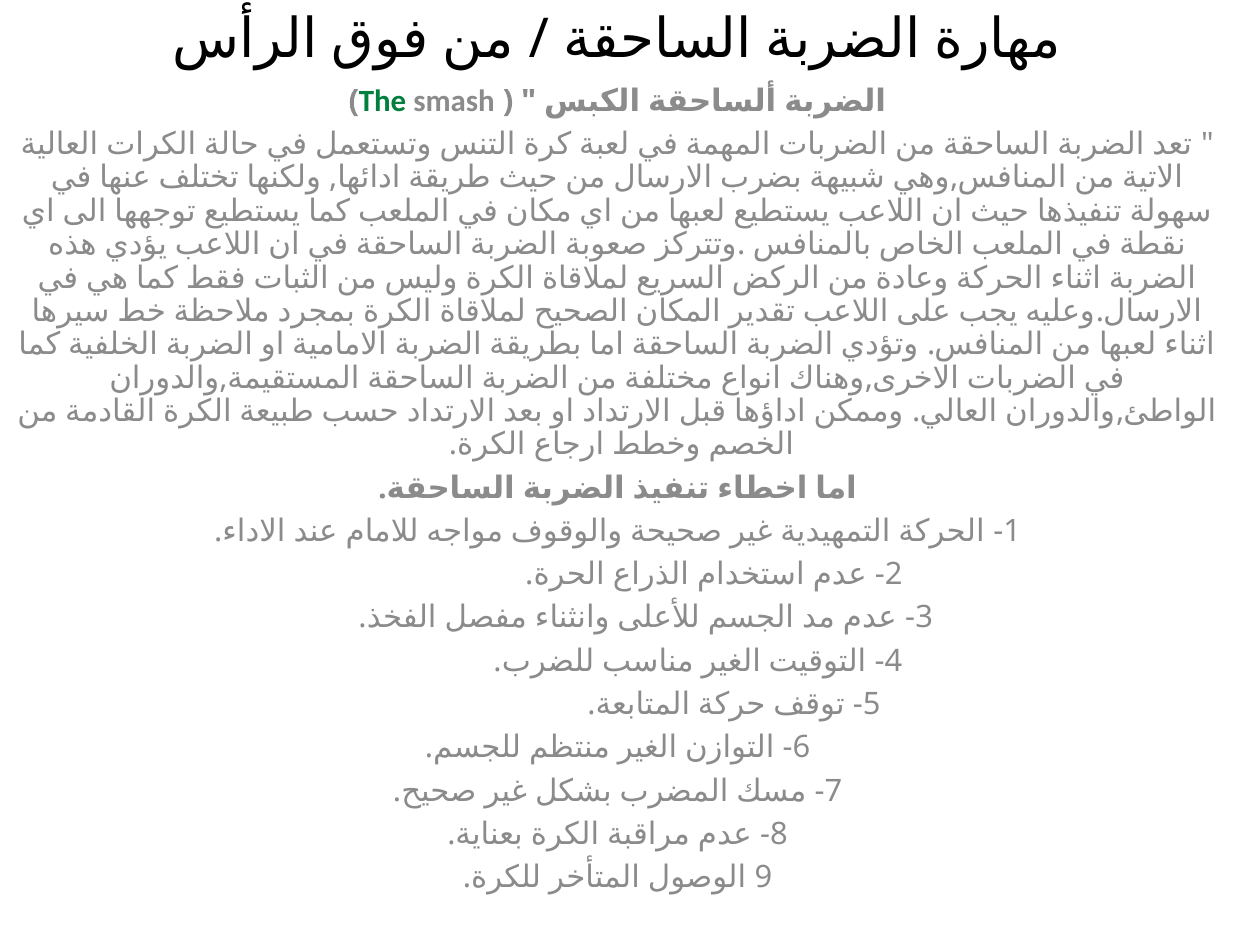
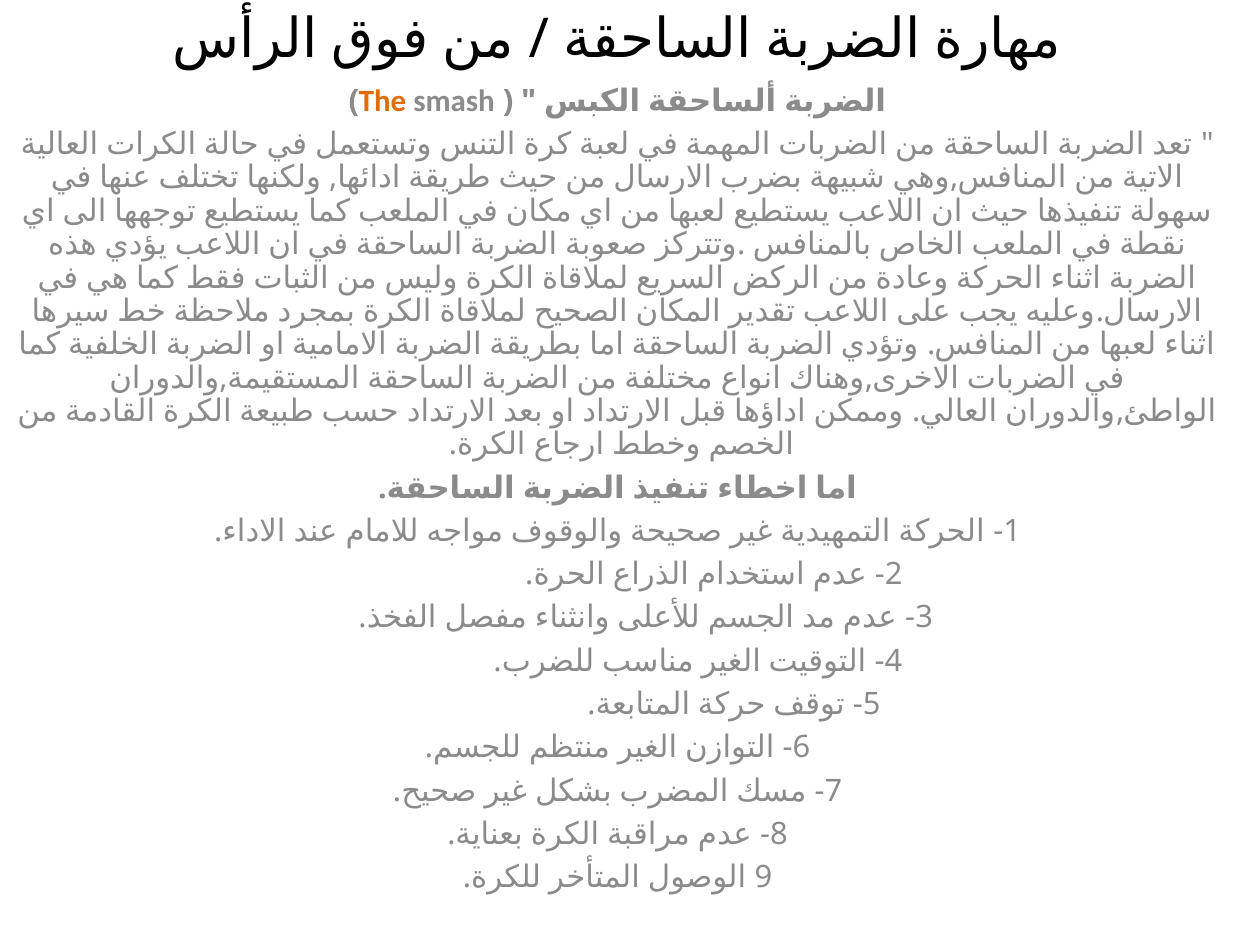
The colour: green -> orange
